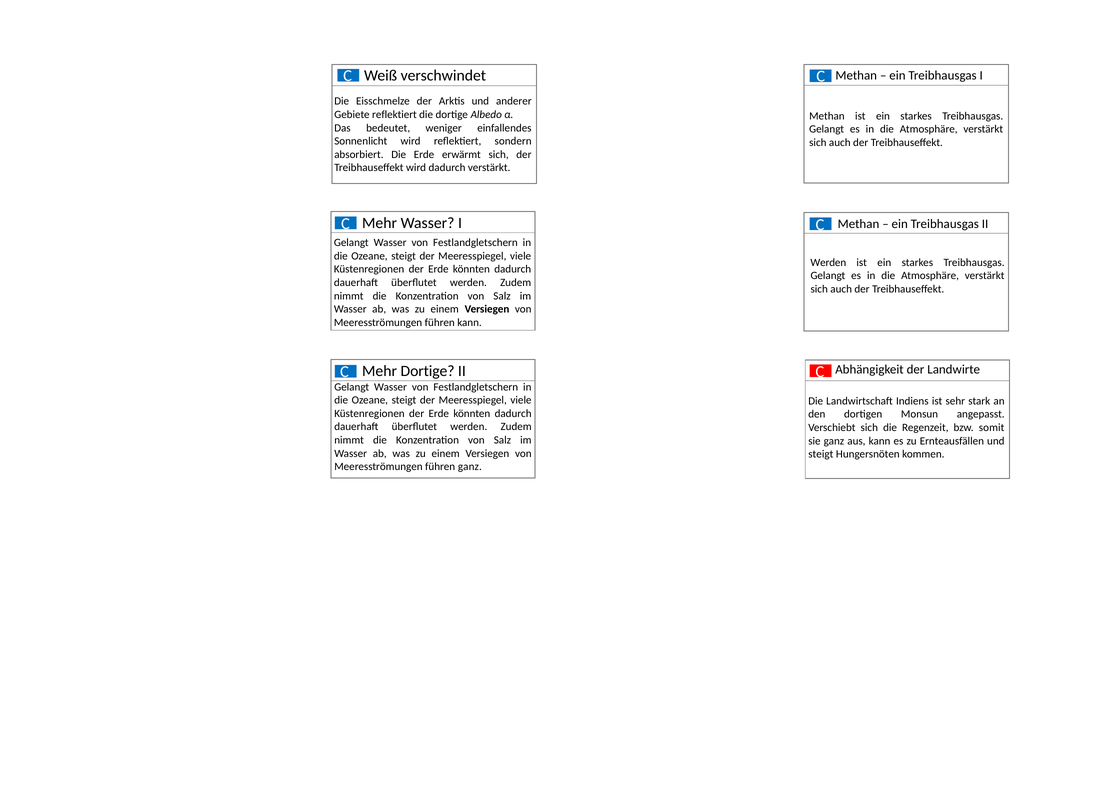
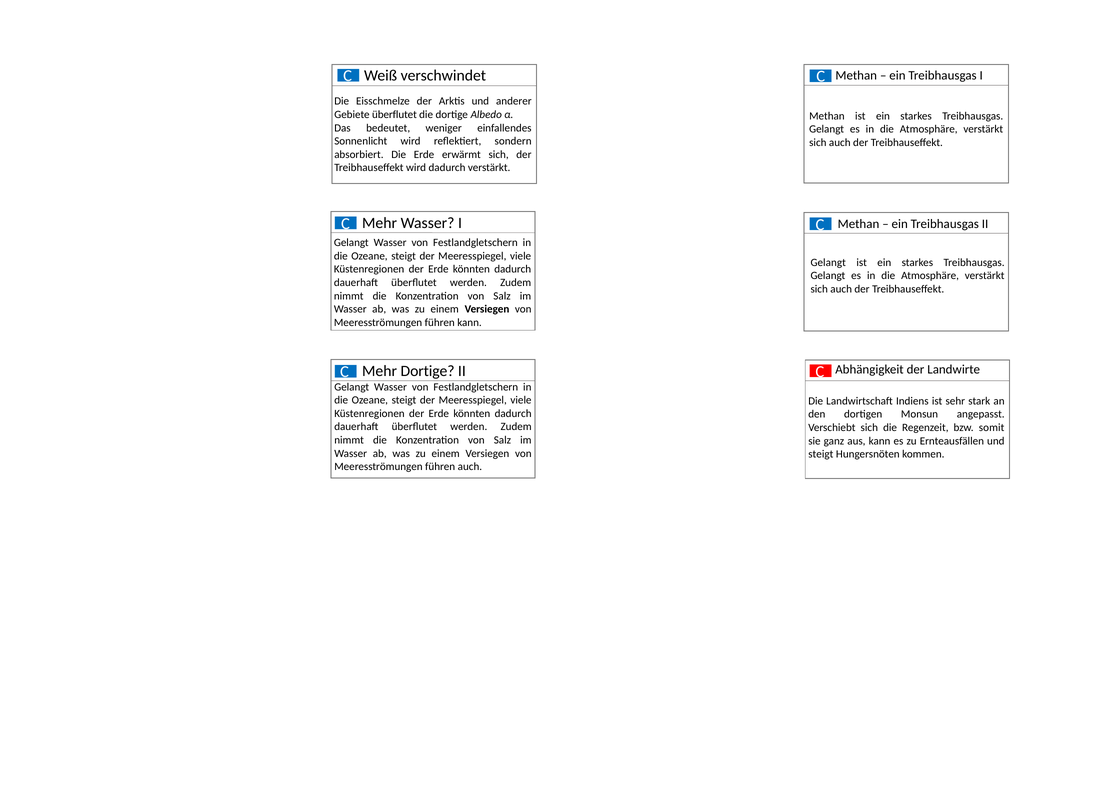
Gebiete reflektiert: reflektiert -> überflutet
Werden at (828, 262): Werden -> Gelangt
führen ganz: ganz -> auch
